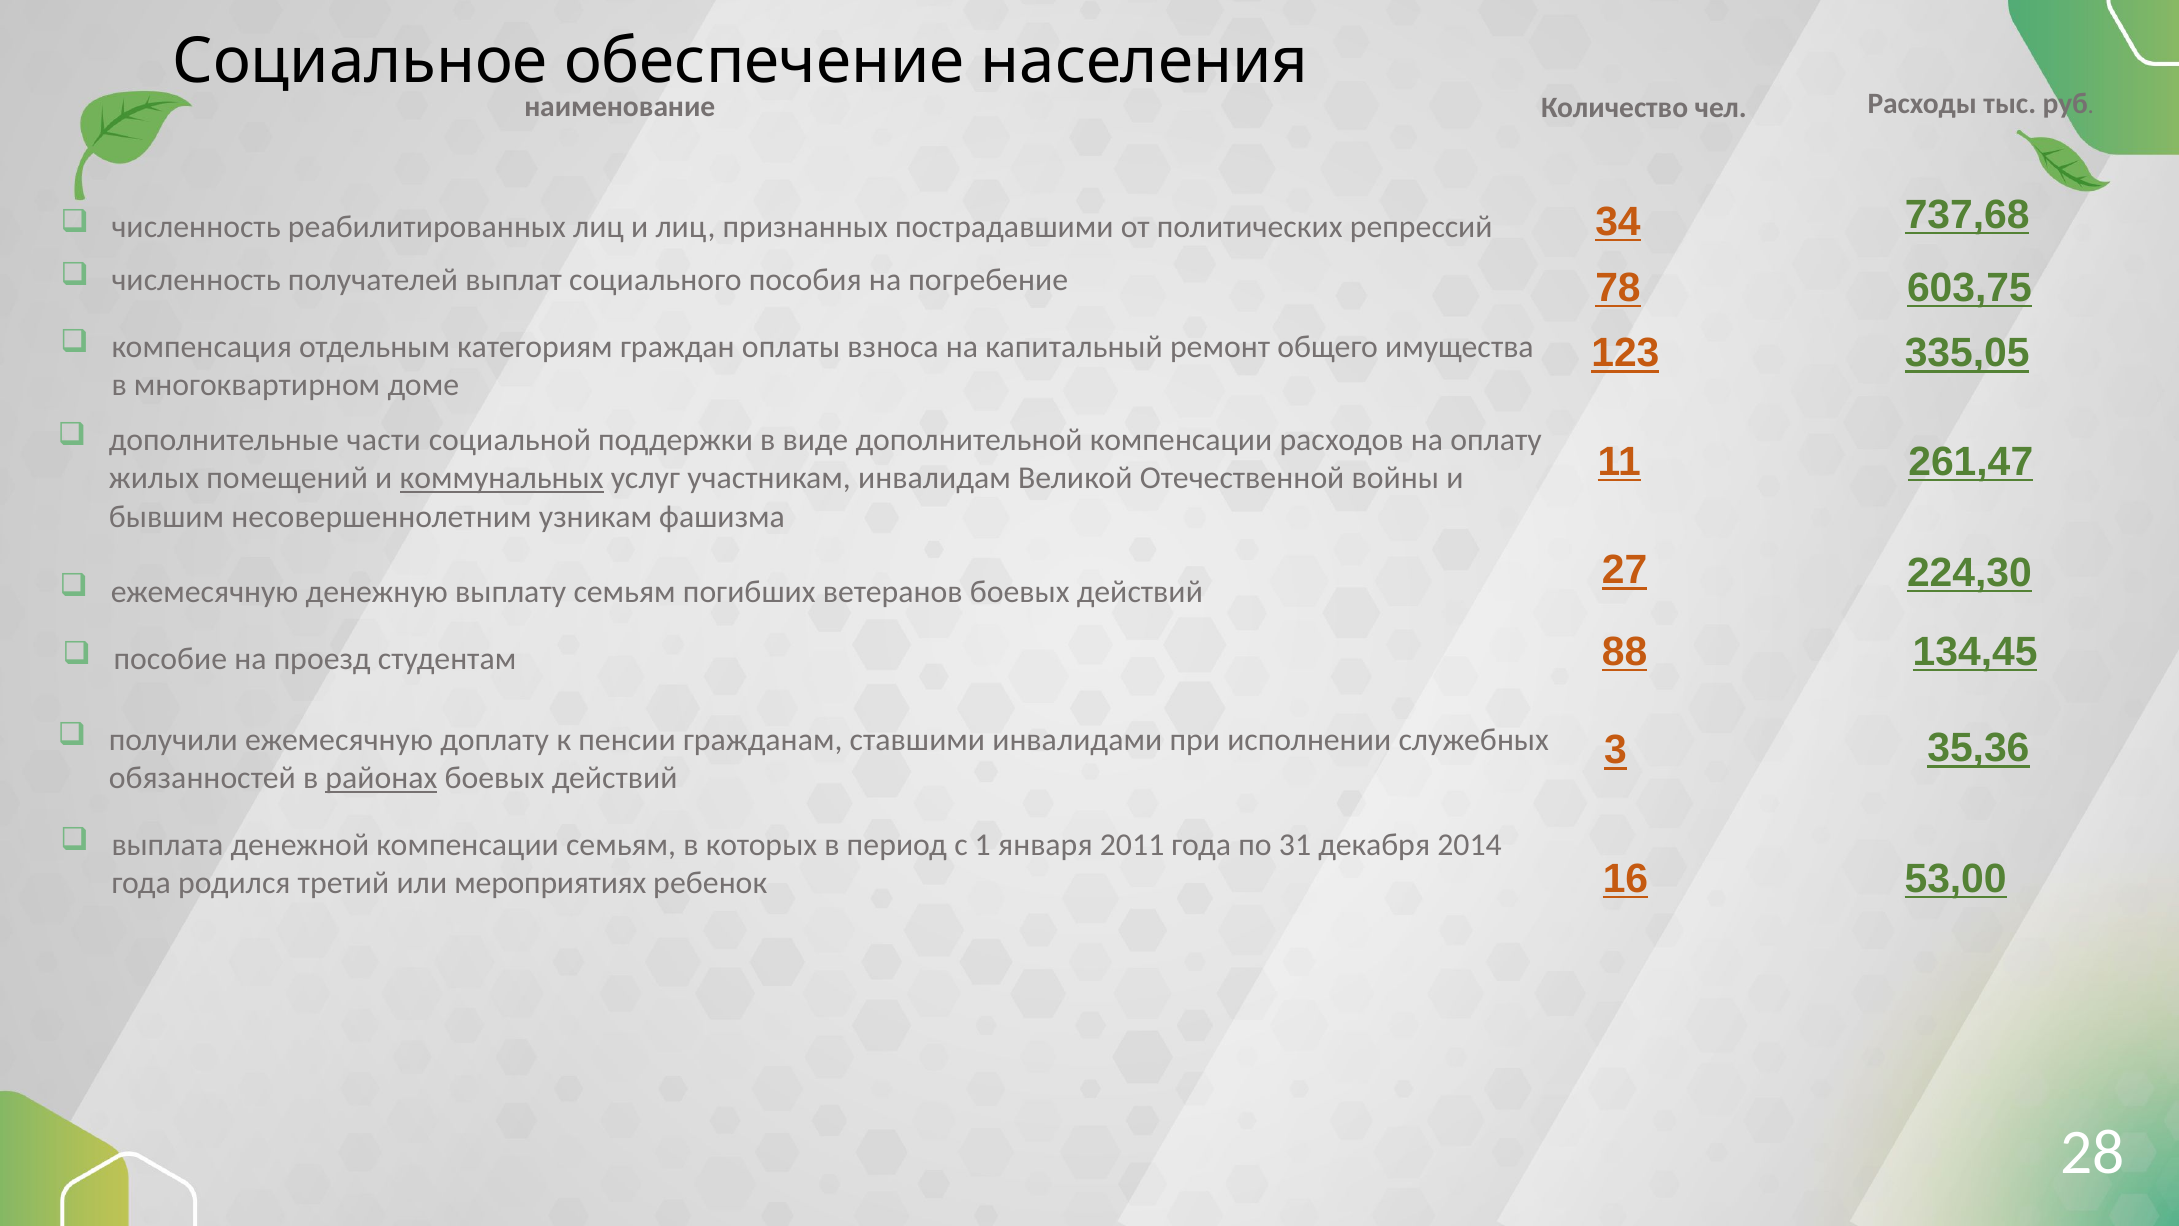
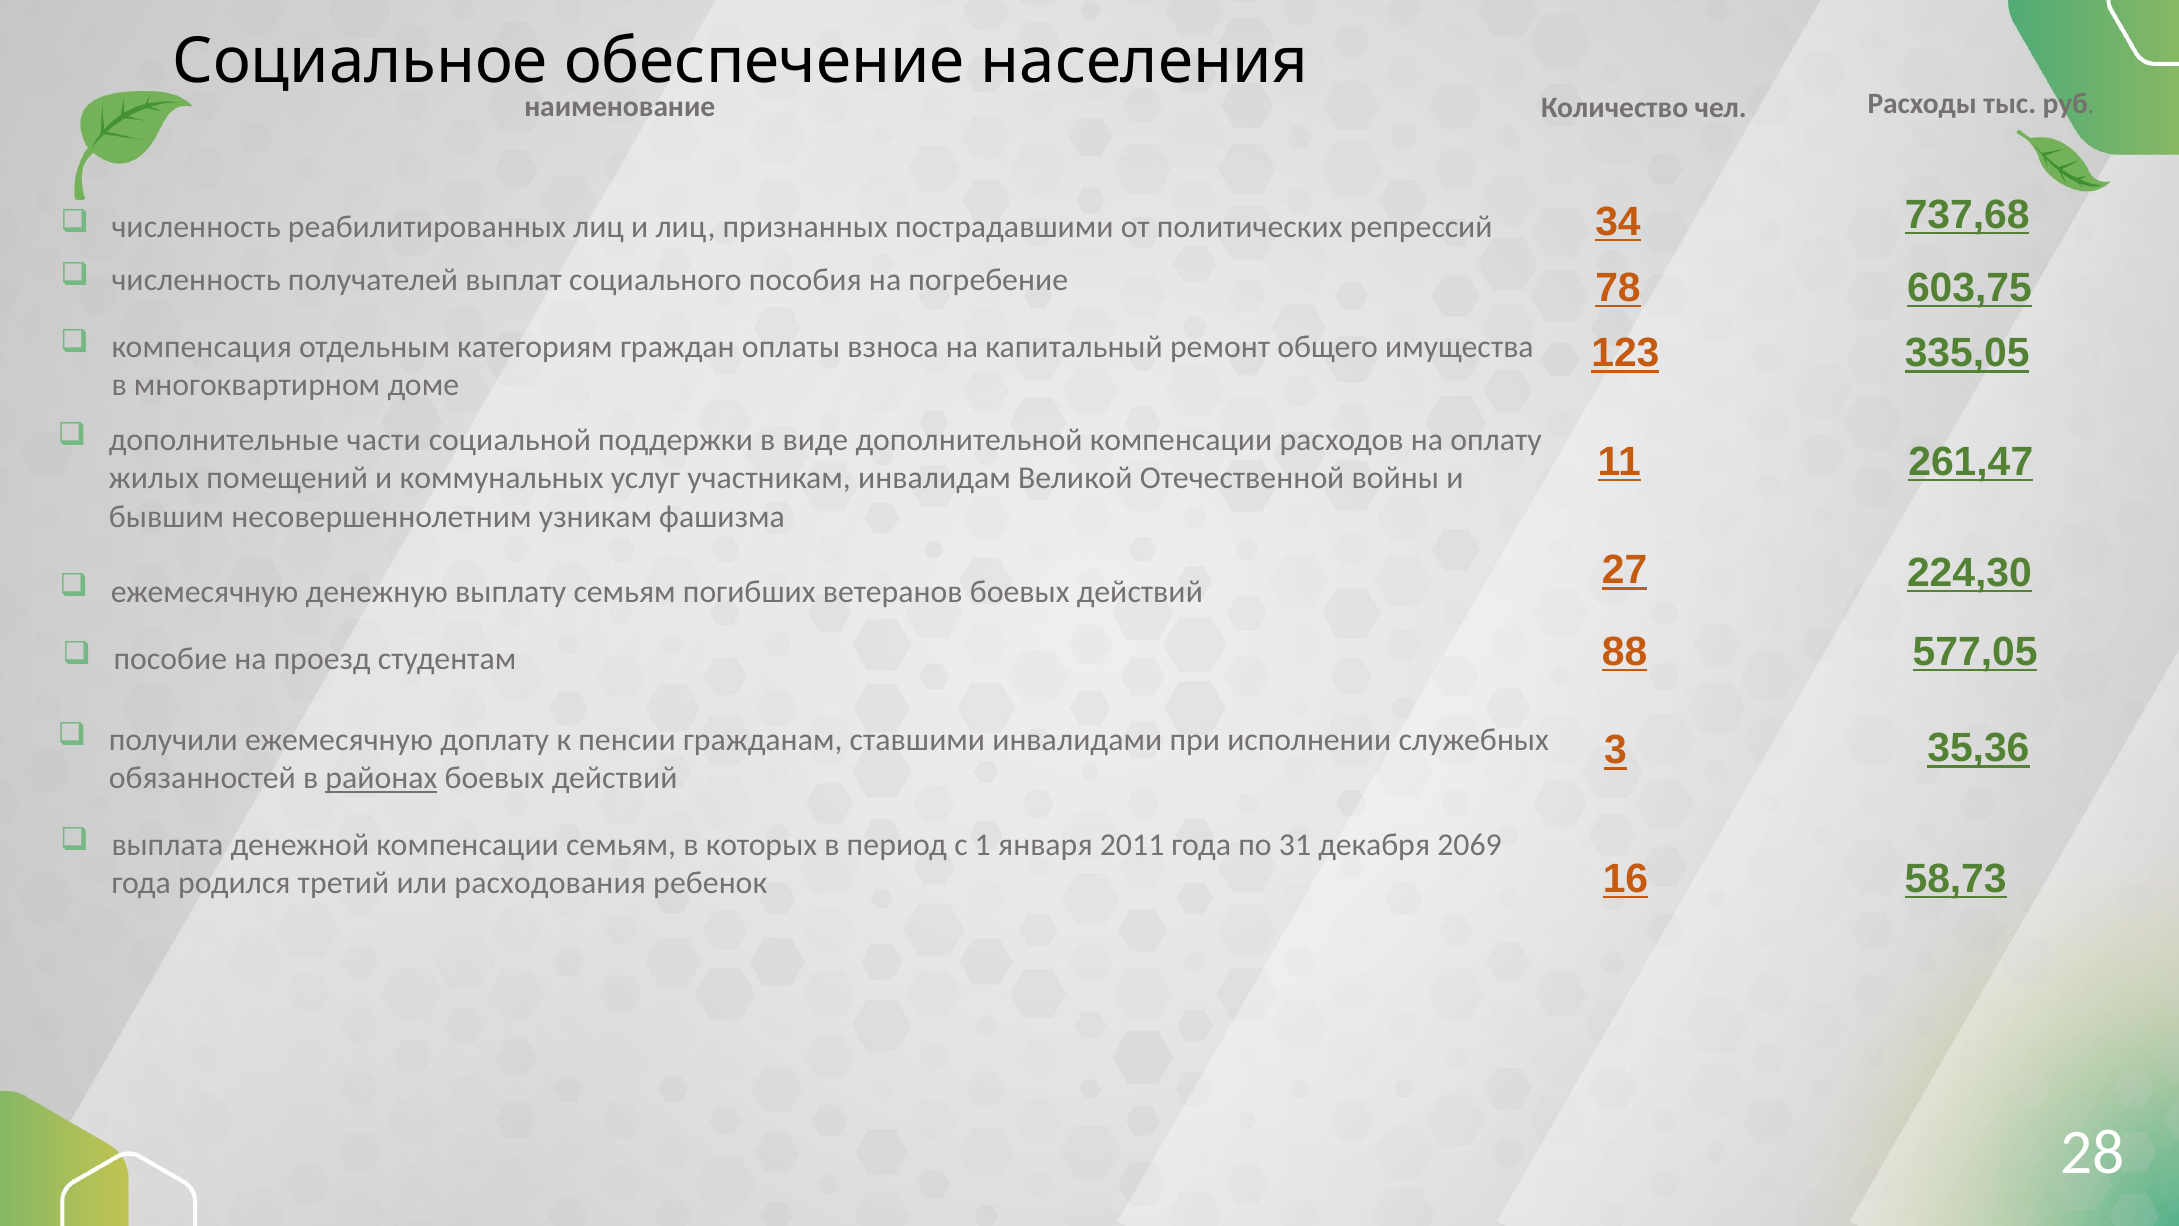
коммунальных underline: present -> none
134,45: 134,45 -> 577,05
2014: 2014 -> 2069
мероприятиях: мероприятиях -> расходования
53,00: 53,00 -> 58,73
